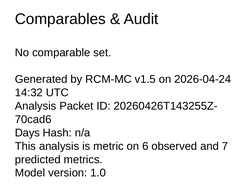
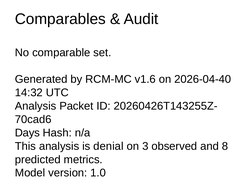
v1.5: v1.5 -> v1.6
2026-04-24: 2026-04-24 -> 2026-04-40
metric: metric -> denial
6: 6 -> 3
7: 7 -> 8
